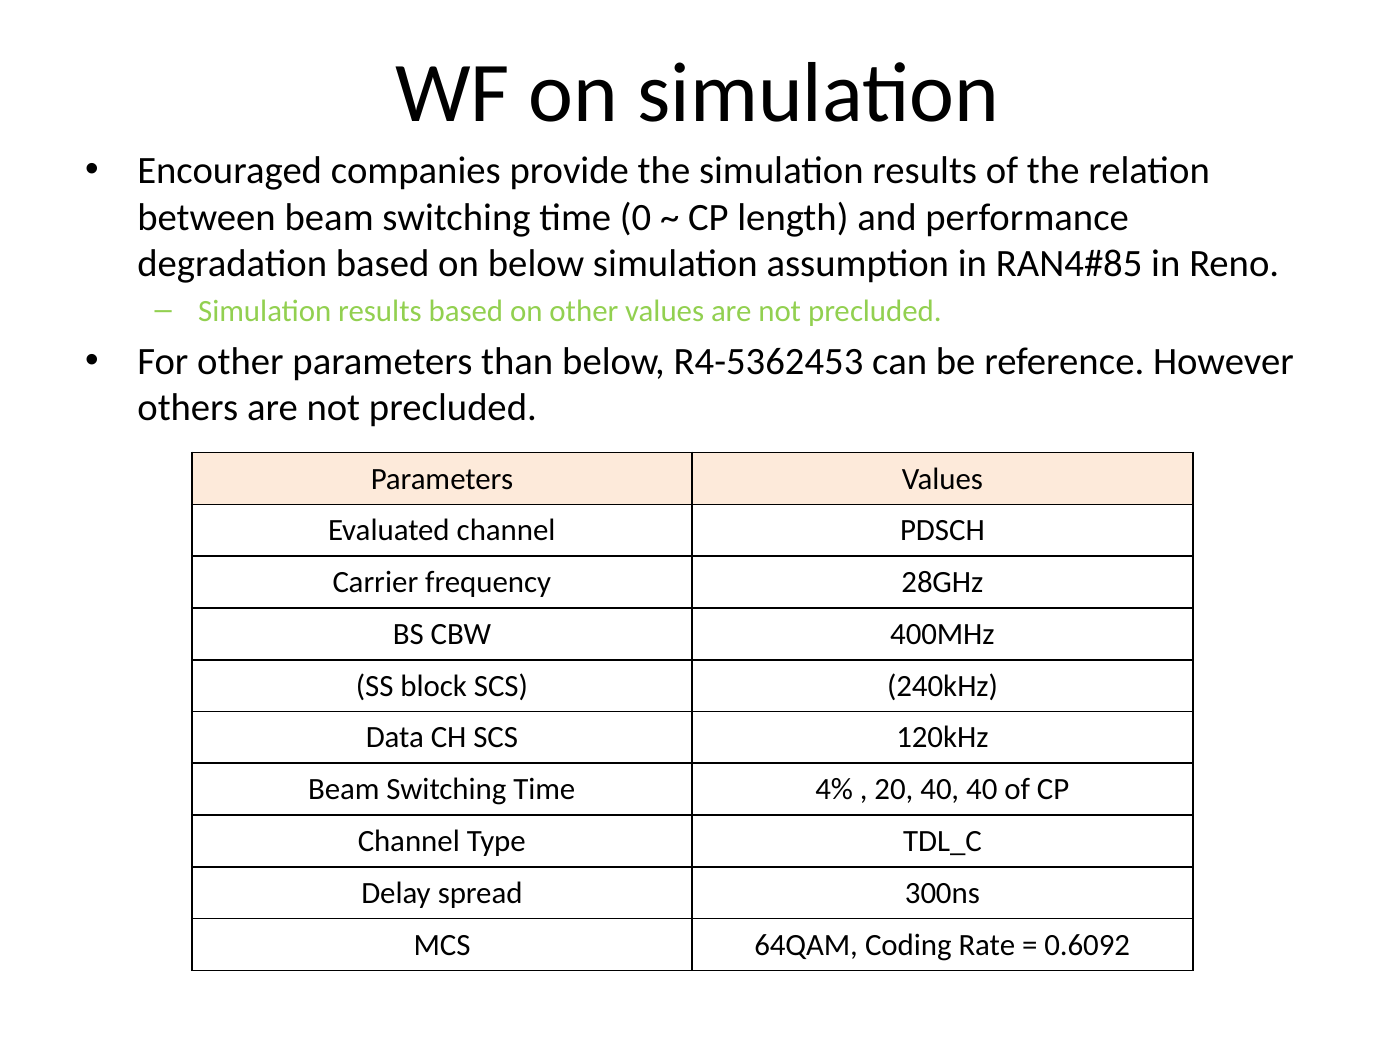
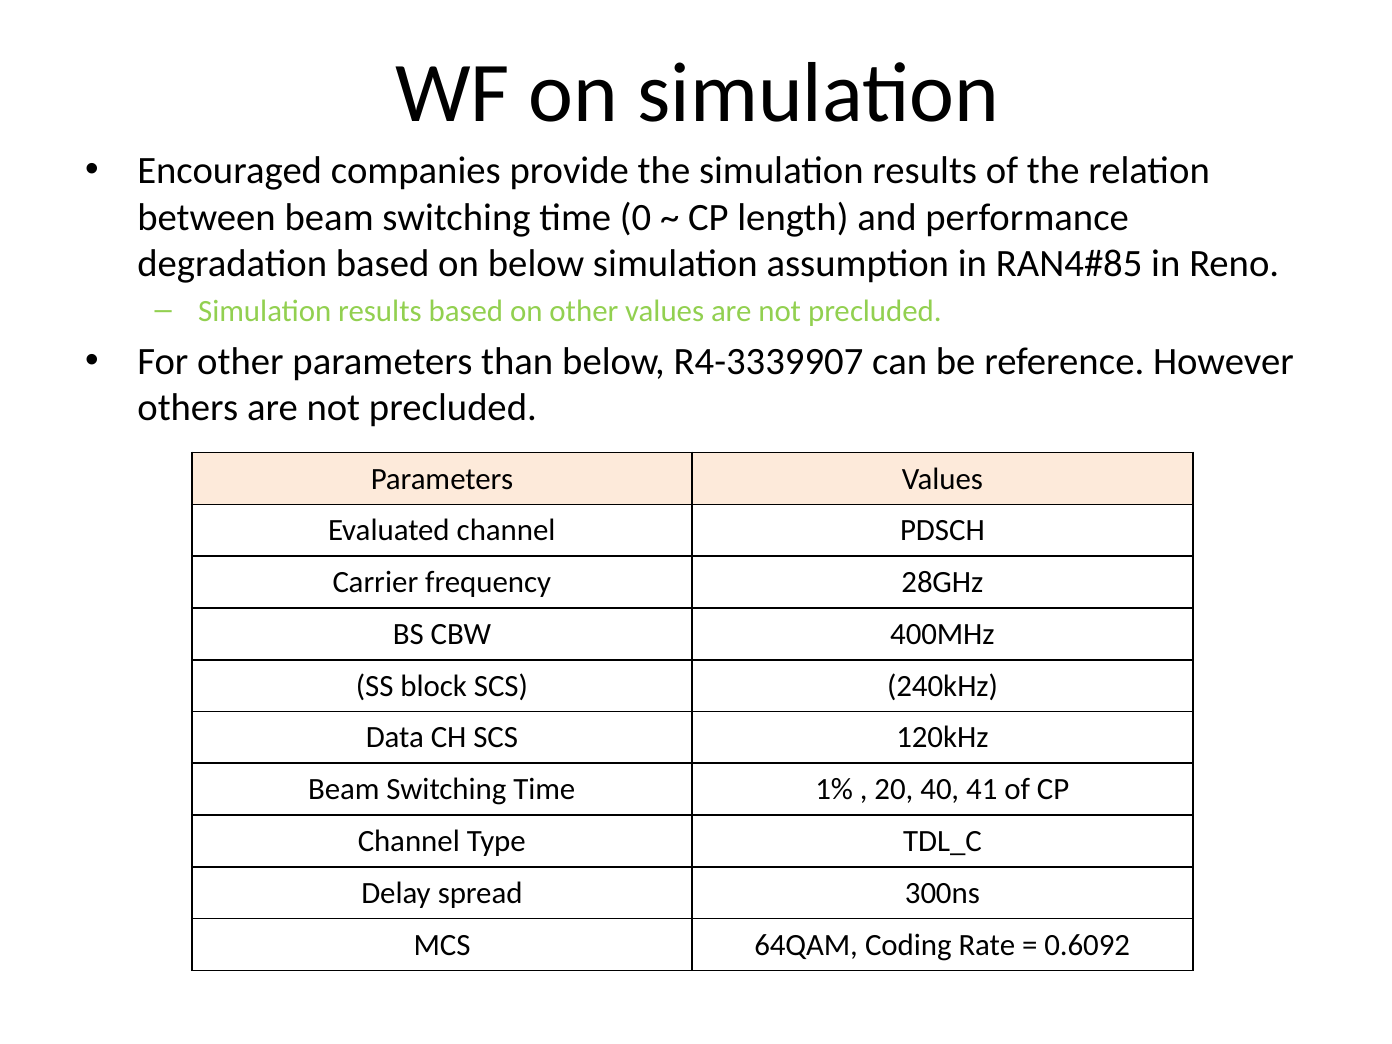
R4-5362453: R4-5362453 -> R4-3339907
4%: 4% -> 1%
40 40: 40 -> 41
